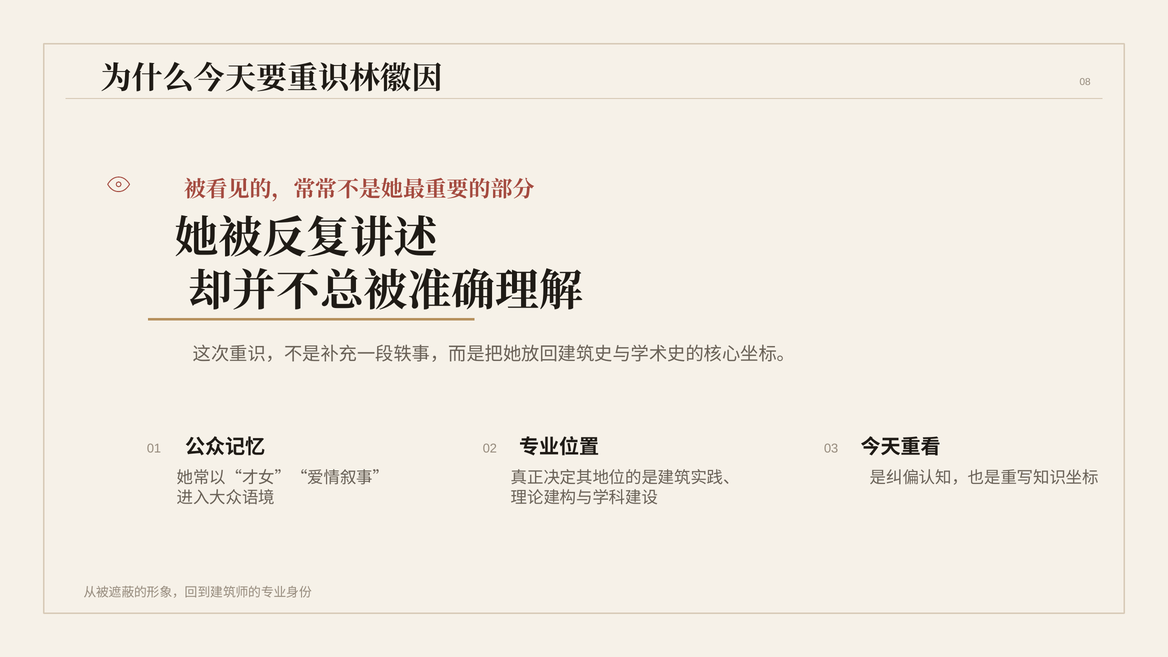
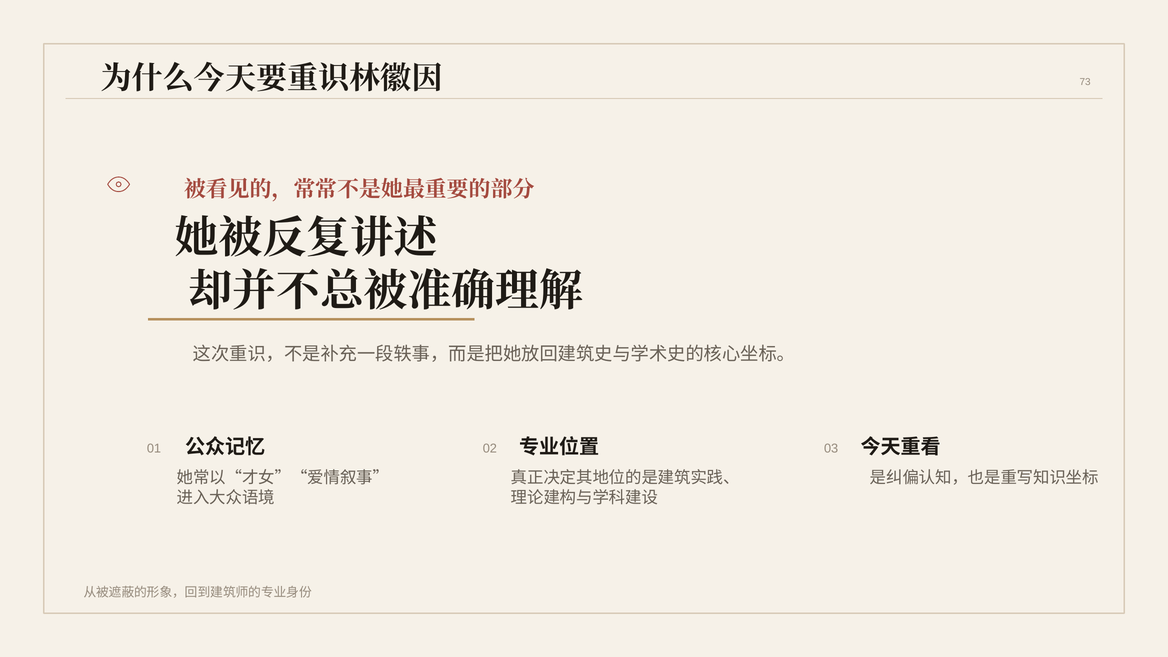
08: 08 -> 73
